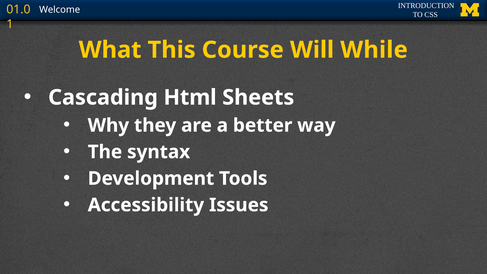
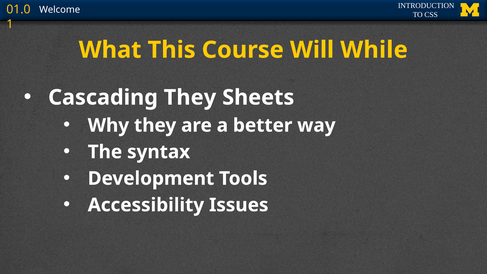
Cascading Html: Html -> They
